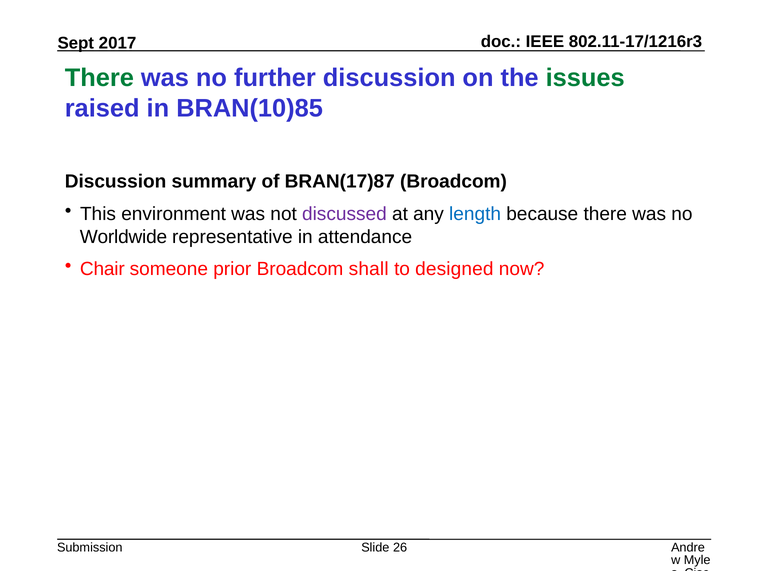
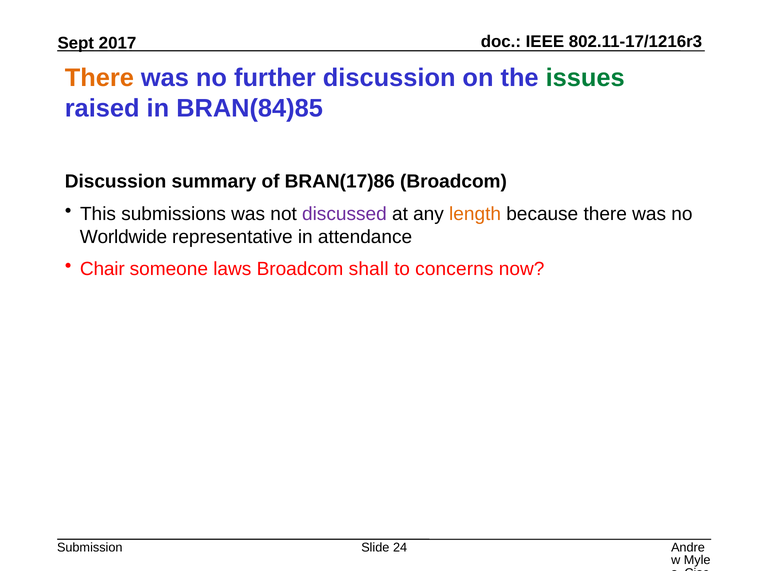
There at (99, 78) colour: green -> orange
BRAN(10)85: BRAN(10)85 -> BRAN(84)85
BRAN(17)87: BRAN(17)87 -> BRAN(17)86
environment: environment -> submissions
length colour: blue -> orange
prior: prior -> laws
designed: designed -> concerns
26: 26 -> 24
